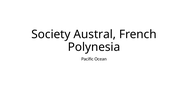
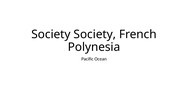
Society Austral: Austral -> Society
